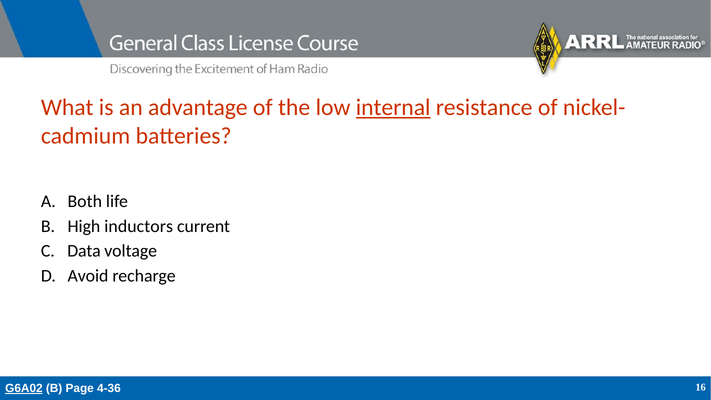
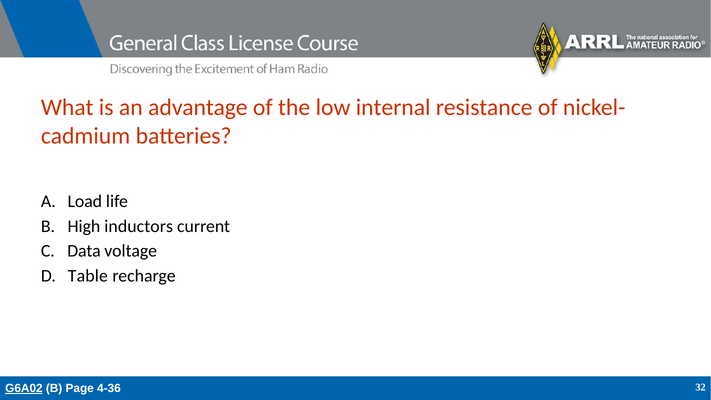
internal underline: present -> none
Both: Both -> Load
Avoid: Avoid -> Table
16: 16 -> 32
